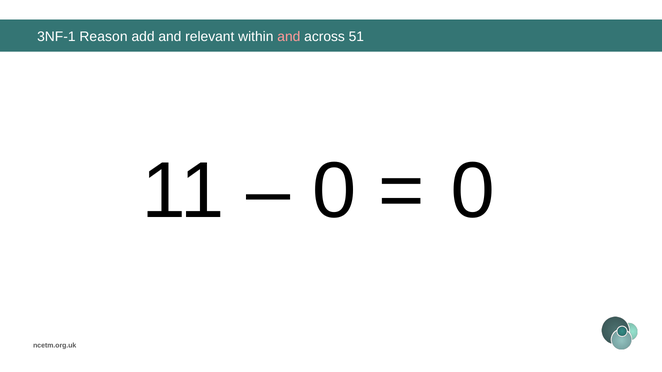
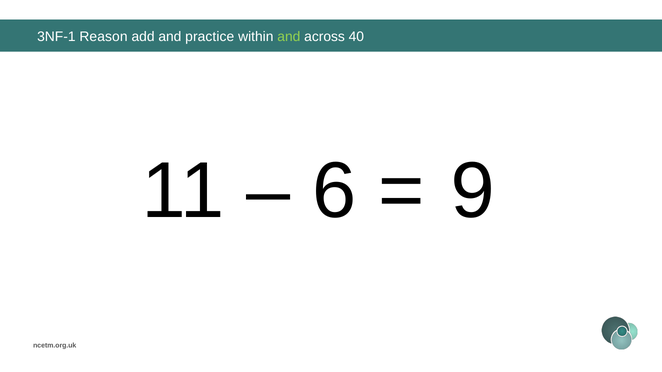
relevant: relevant -> practice
and at (289, 37) colour: pink -> light green
51: 51 -> 40
0 at (334, 191): 0 -> 6
0 at (473, 191): 0 -> 9
